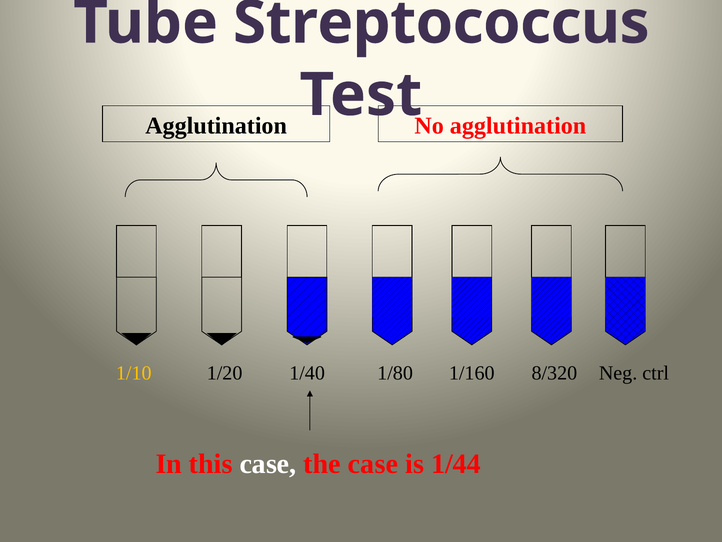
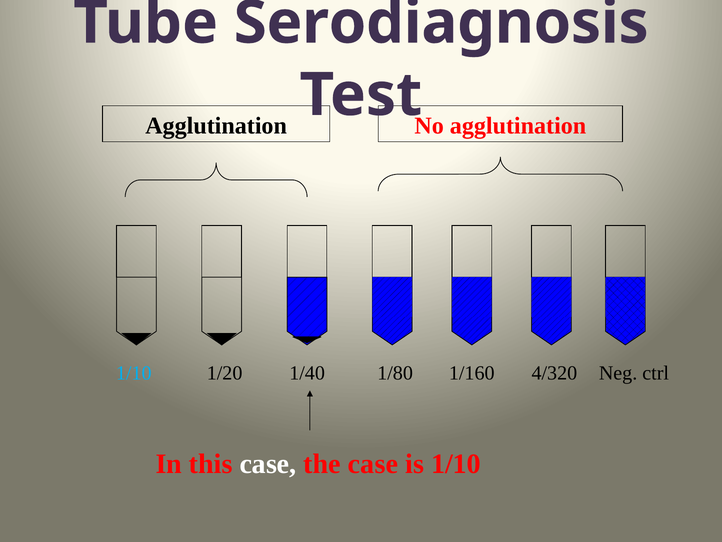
Streptococcus: Streptococcus -> Serodiagnosis
1/10 at (134, 373) colour: yellow -> light blue
8/320: 8/320 -> 4/320
is 1/44: 1/44 -> 1/10
